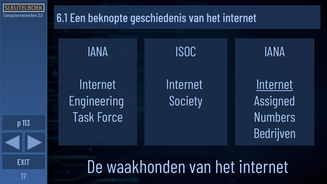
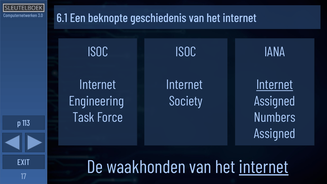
IANA at (98, 52): IANA -> ISOC
Bedrijven at (275, 134): Bedrijven -> Assigned
internet at (264, 167) underline: none -> present
